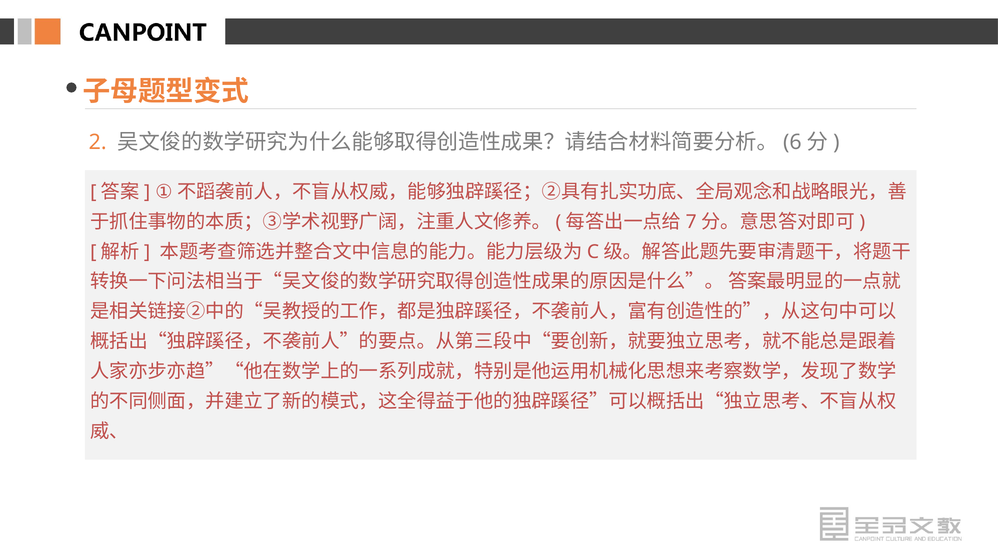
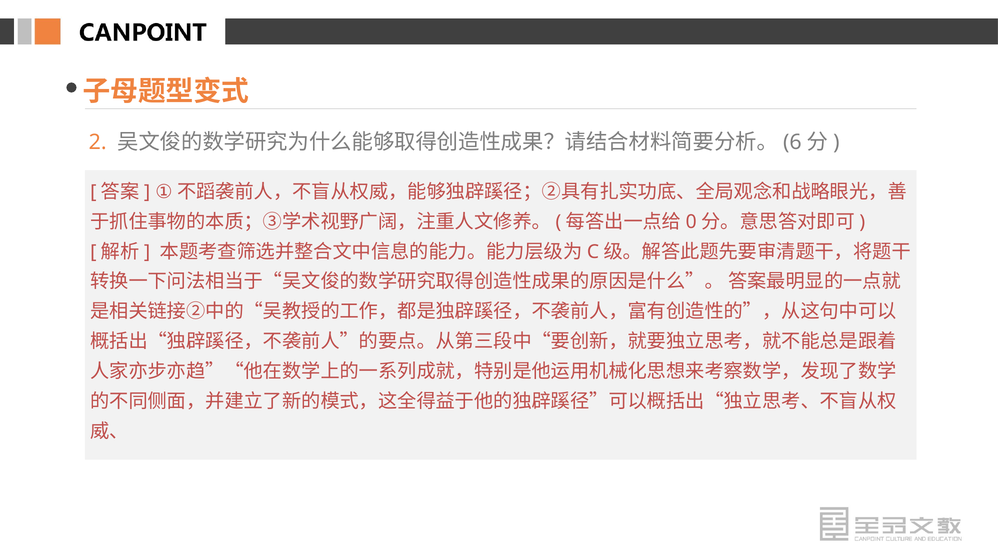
7: 7 -> 0
